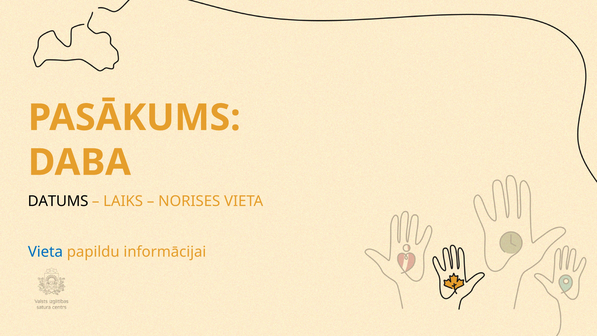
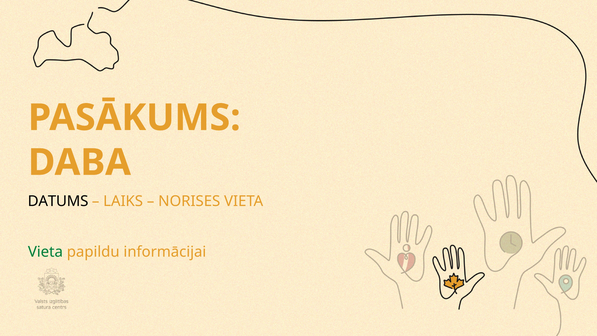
Vieta at (45, 252) colour: blue -> green
